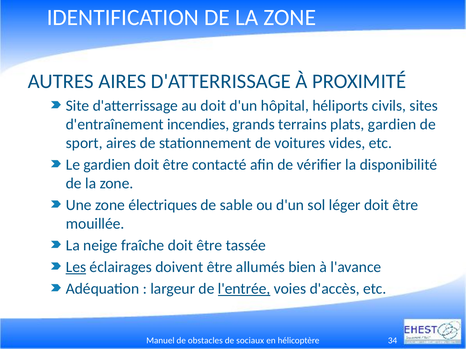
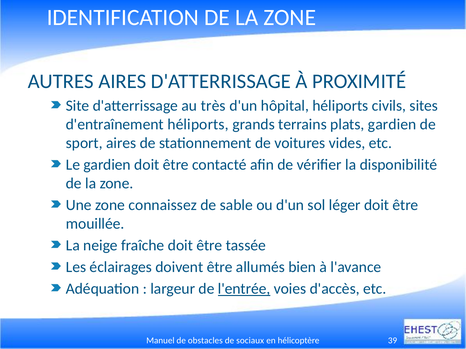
au doit: doit -> très
d'entraînement incendies: incendies -> héliports
électriques: électriques -> connaissez
Les underline: present -> none
34: 34 -> 39
